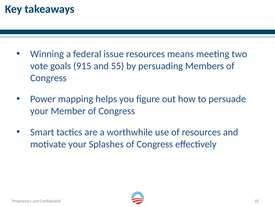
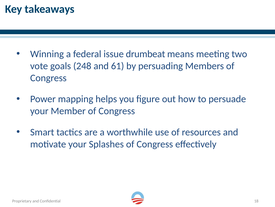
issue resources: resources -> drumbeat
915: 915 -> 248
55: 55 -> 61
